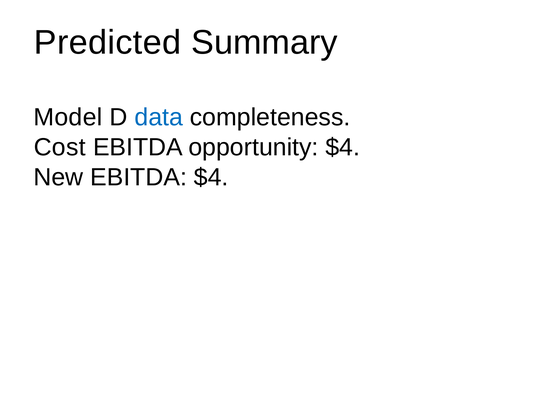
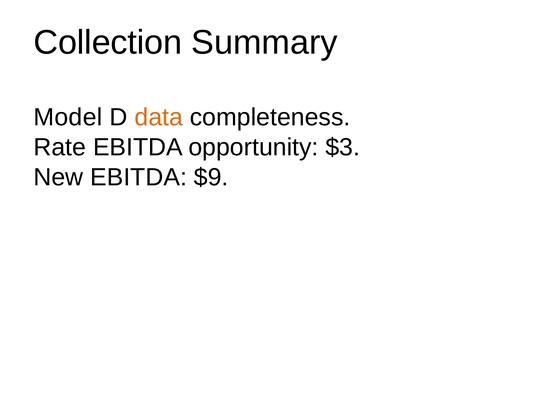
Predicted: Predicted -> Collection
data colour: blue -> orange
Cost: Cost -> Rate
opportunity $4: $4 -> $3
EBITDA $4: $4 -> $9
